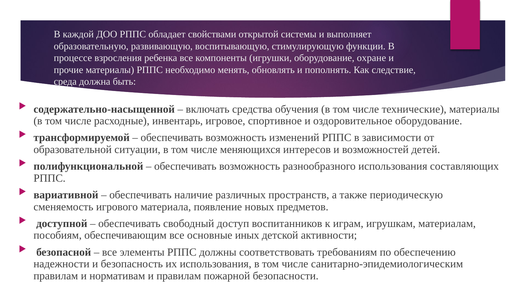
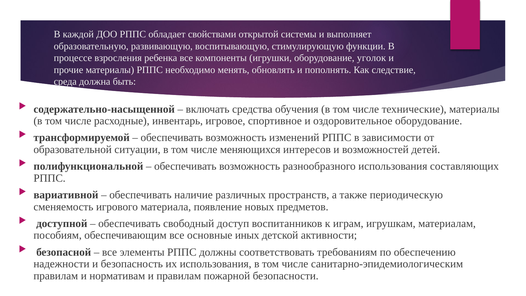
охране: охране -> уголок
